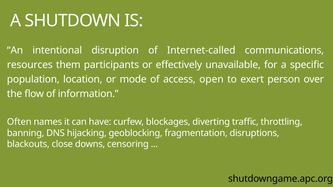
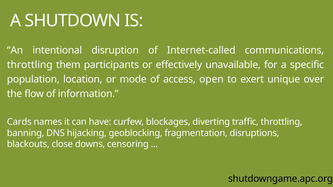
resources at (30, 65): resources -> throttling
person: person -> unique
Often: Often -> Cards
